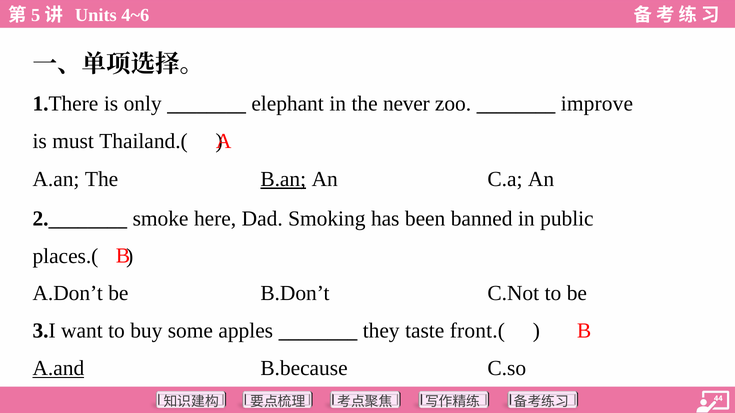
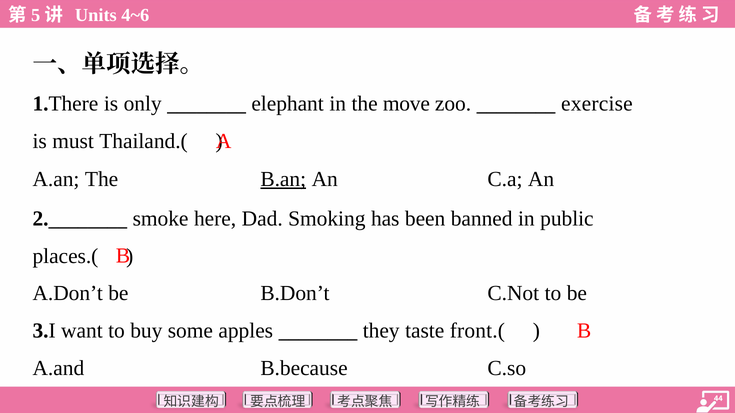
never: never -> move
improve: improve -> exercise
A.and underline: present -> none
